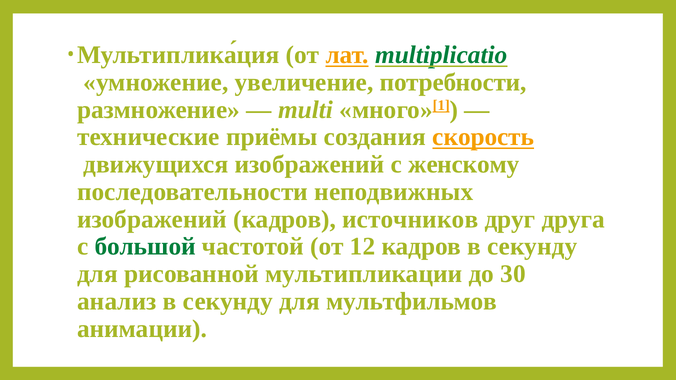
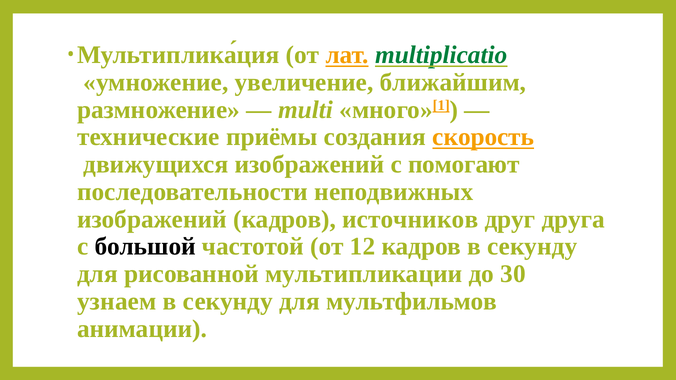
потребности: потребности -> ближайшим
женскому: женскому -> помогают
большой colour: green -> black
анализ: анализ -> узнаем
